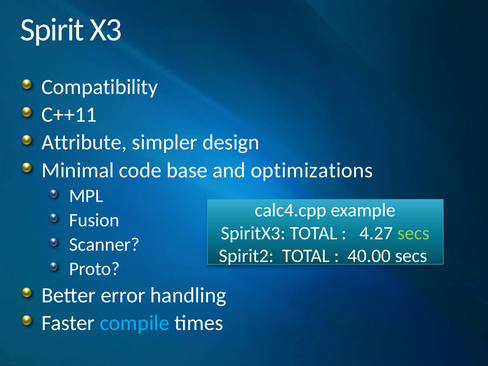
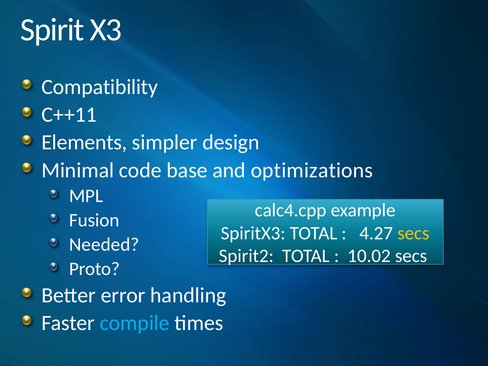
Attribute: Attribute -> Elements
secs at (414, 233) colour: light green -> yellow
Scanner: Scanner -> Needed
40.00: 40.00 -> 10.02
